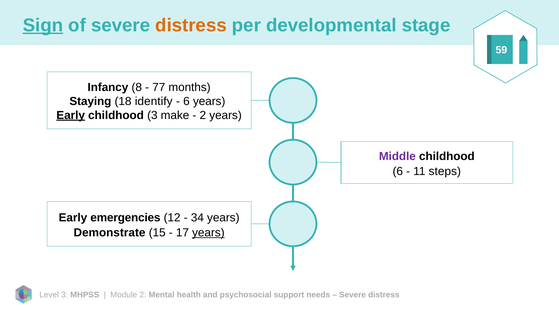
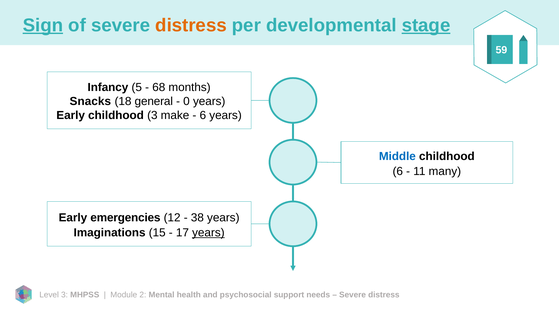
stage underline: none -> present
8: 8 -> 5
77: 77 -> 68
Staying: Staying -> Snacks
identify: identify -> general
6 at (186, 101): 6 -> 0
Early at (71, 115) underline: present -> none
2 at (203, 115): 2 -> 6
Middle colour: purple -> blue
steps: steps -> many
34: 34 -> 38
Demonstrate: Demonstrate -> Imaginations
